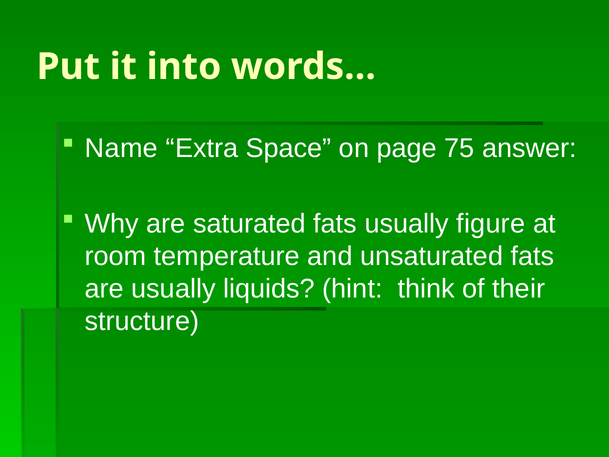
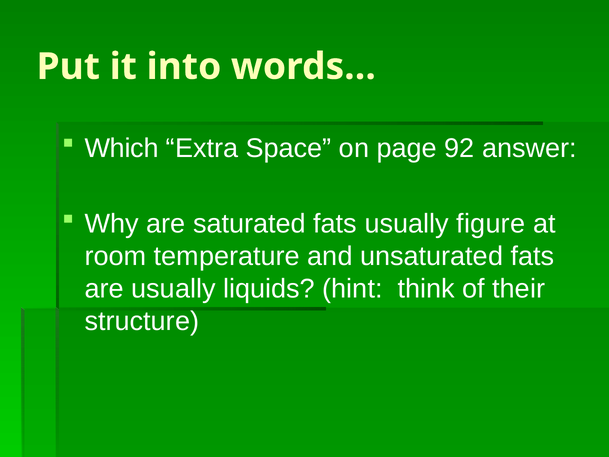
Name: Name -> Which
75: 75 -> 92
